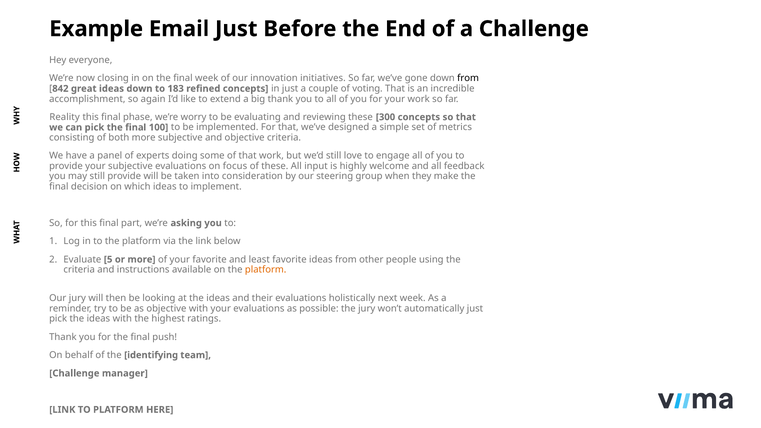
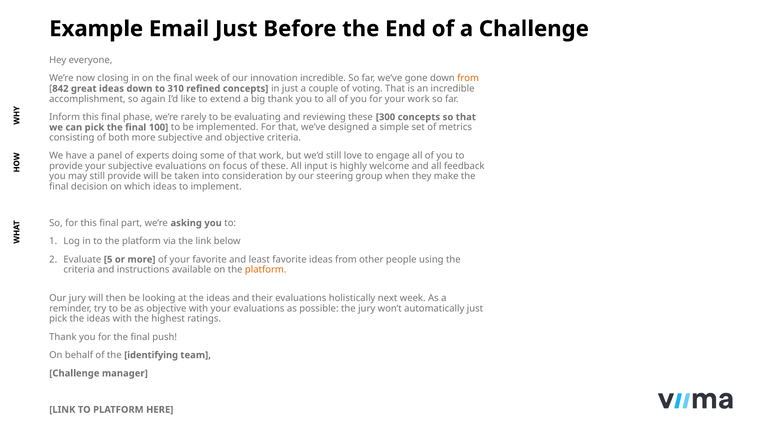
innovation initiatives: initiatives -> incredible
from at (468, 78) colour: black -> orange
183: 183 -> 310
Reality: Reality -> Inform
worry: worry -> rarely
